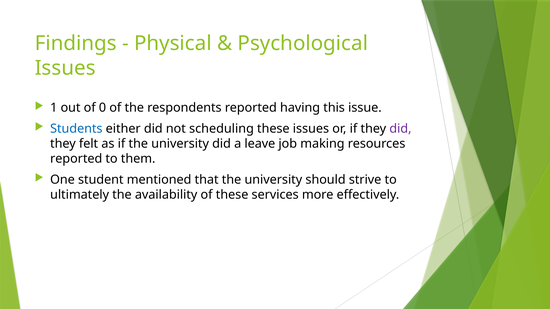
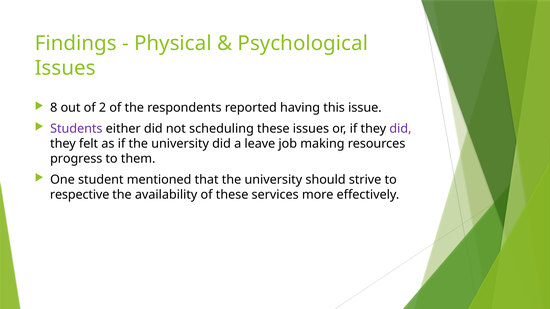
1: 1 -> 8
0: 0 -> 2
Students colour: blue -> purple
reported at (76, 159): reported -> progress
ultimately: ultimately -> respective
